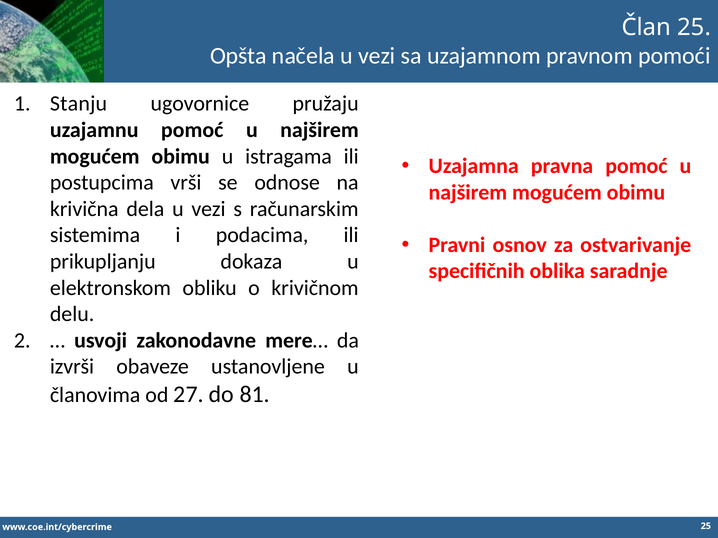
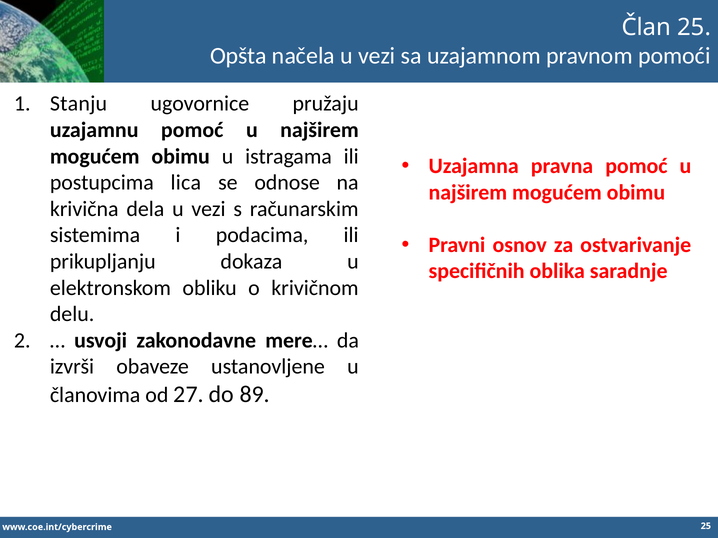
vrši: vrši -> lica
81: 81 -> 89
